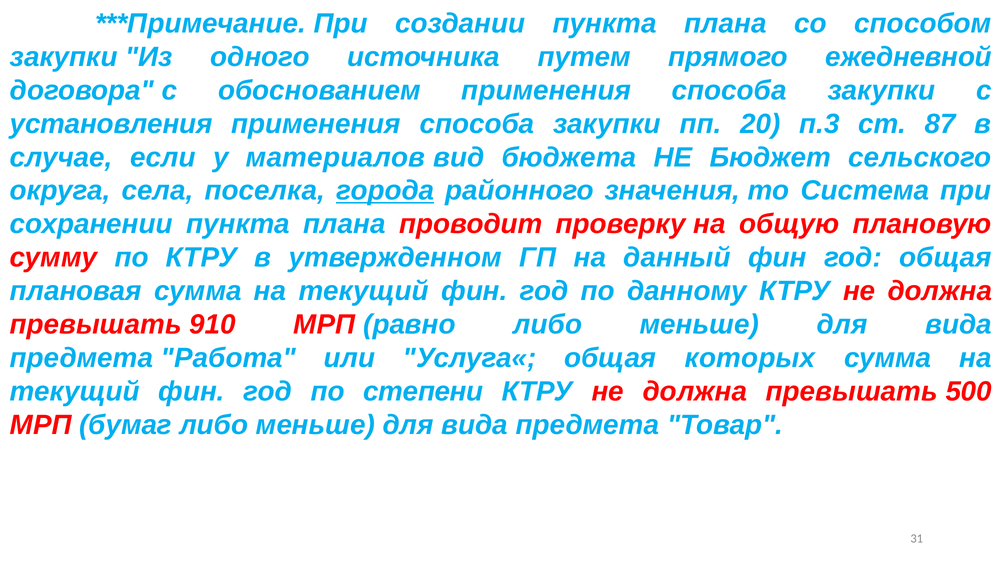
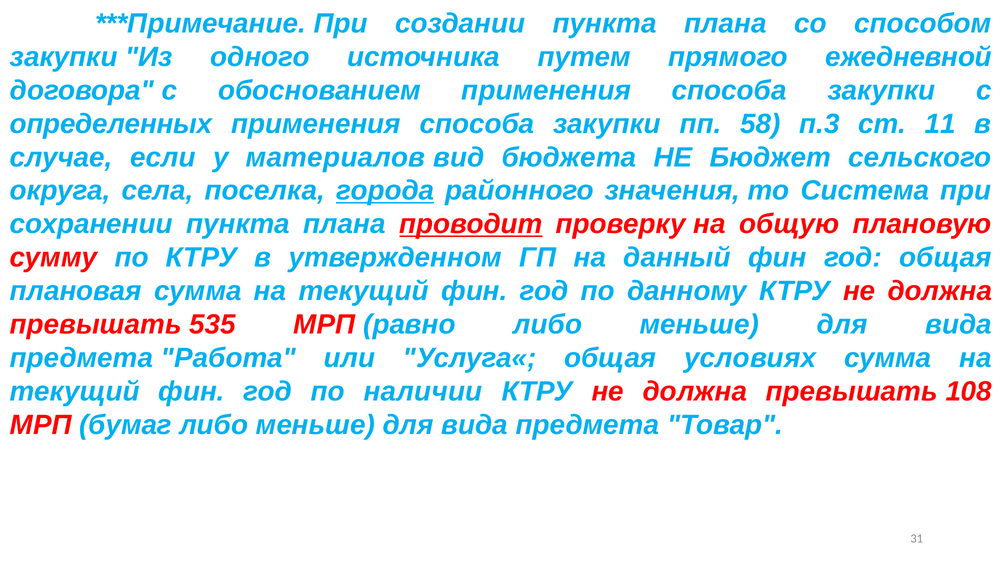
установления: установления -> определенных
20: 20 -> 58
87: 87 -> 11
проводит underline: none -> present
910: 910 -> 535
которых: которых -> условиях
степени: степени -> наличии
500: 500 -> 108
